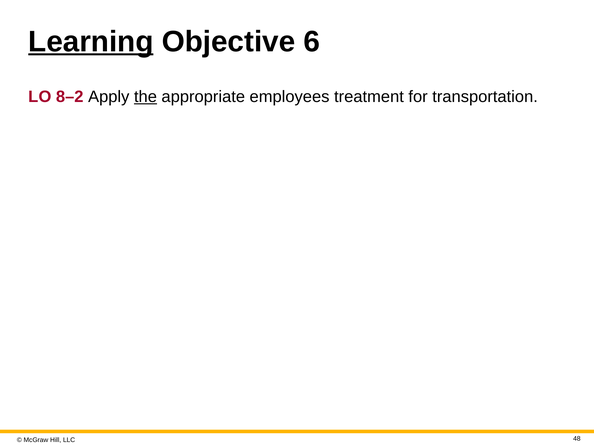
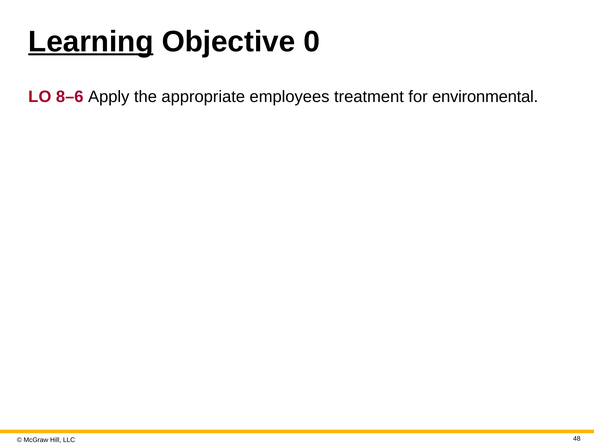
6: 6 -> 0
8–2: 8–2 -> 8–6
the underline: present -> none
transportation: transportation -> environmental
